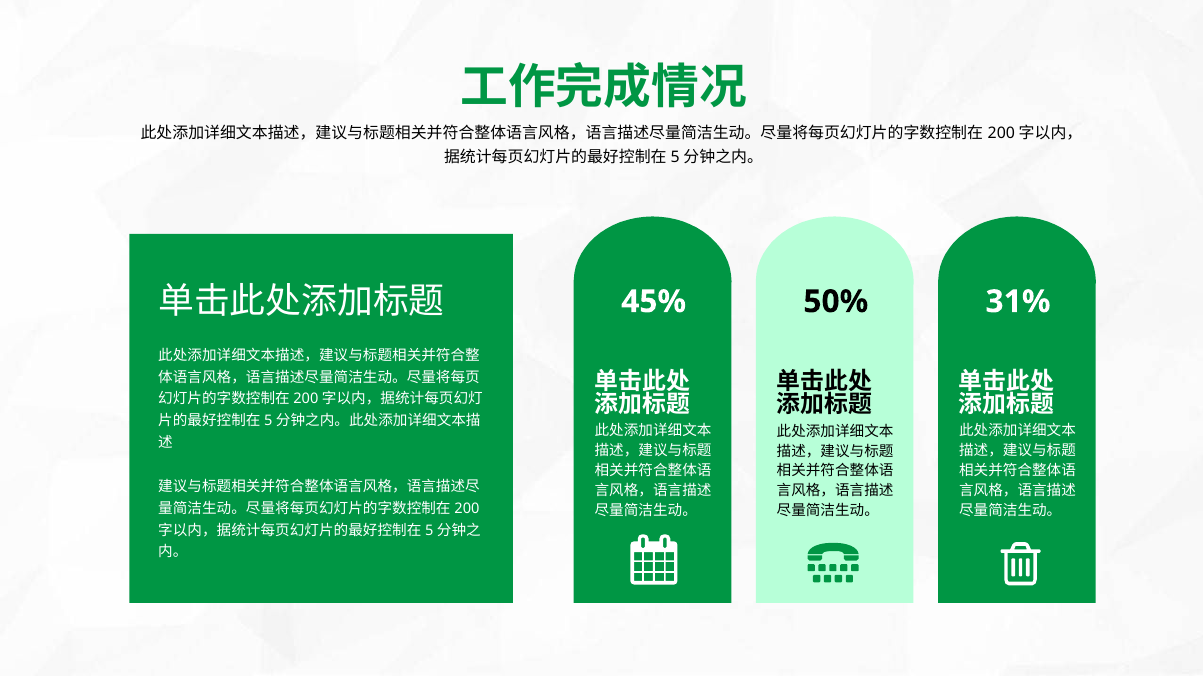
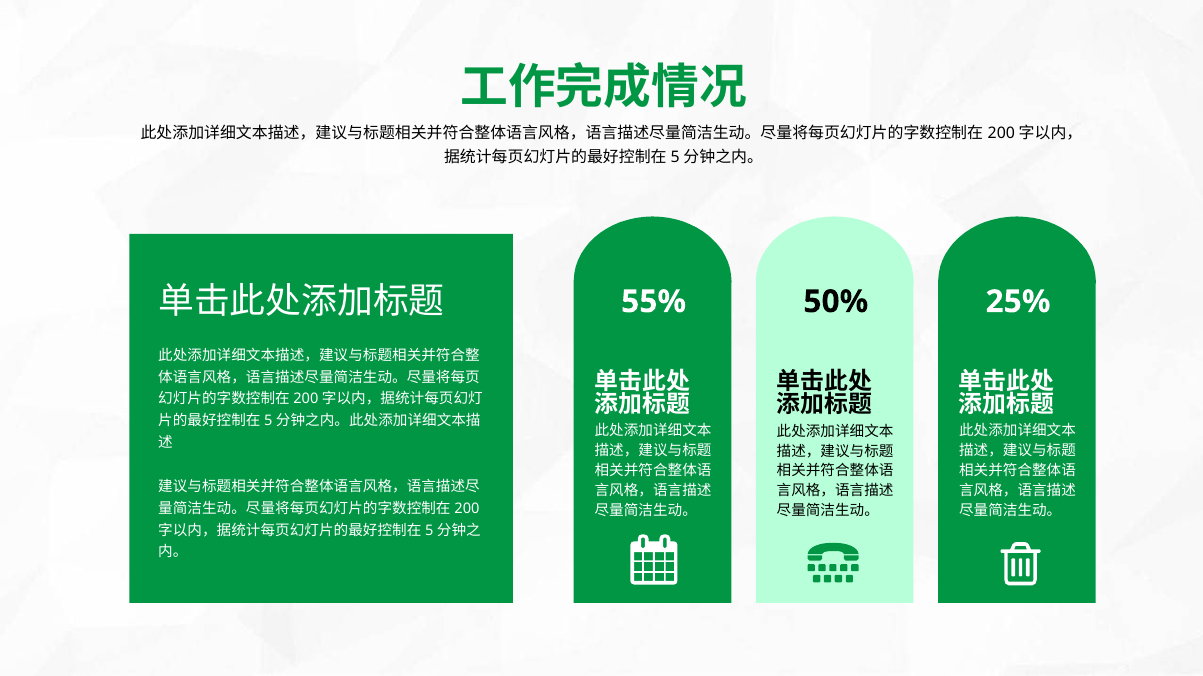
31%: 31% -> 25%
45%: 45% -> 55%
